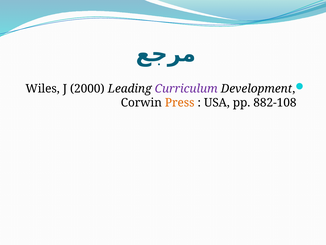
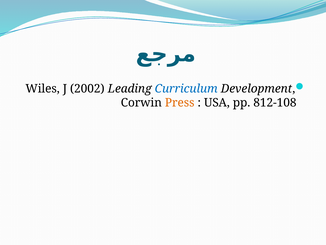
2000: 2000 -> 2002
Curriculum colour: purple -> blue
882-108: 882-108 -> 812-108
